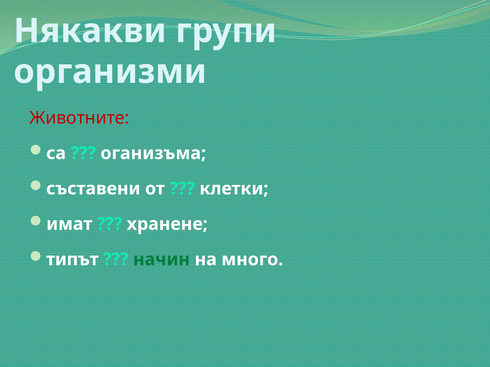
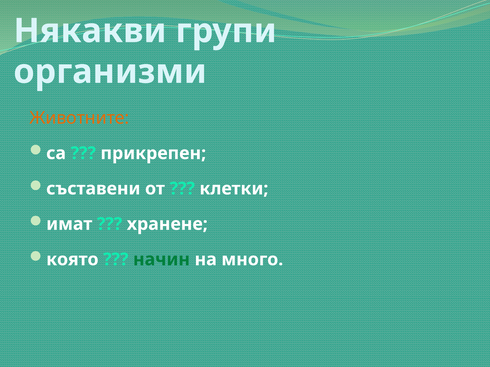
Животните colour: red -> orange
оганизъма: оганизъма -> прикрепен
типът: типът -> която
